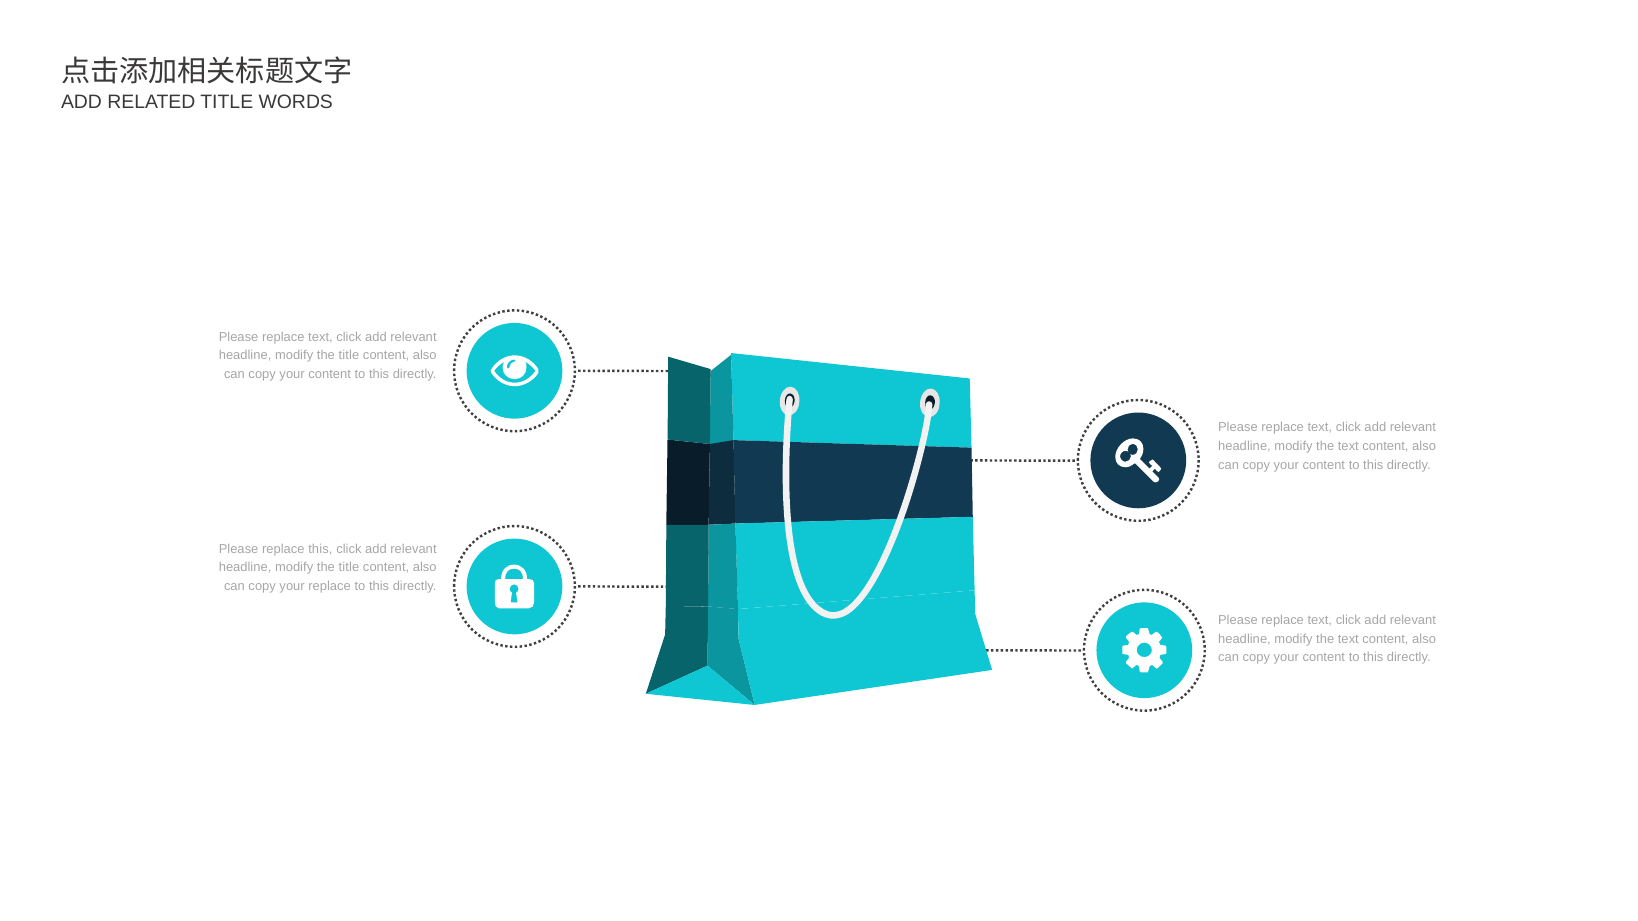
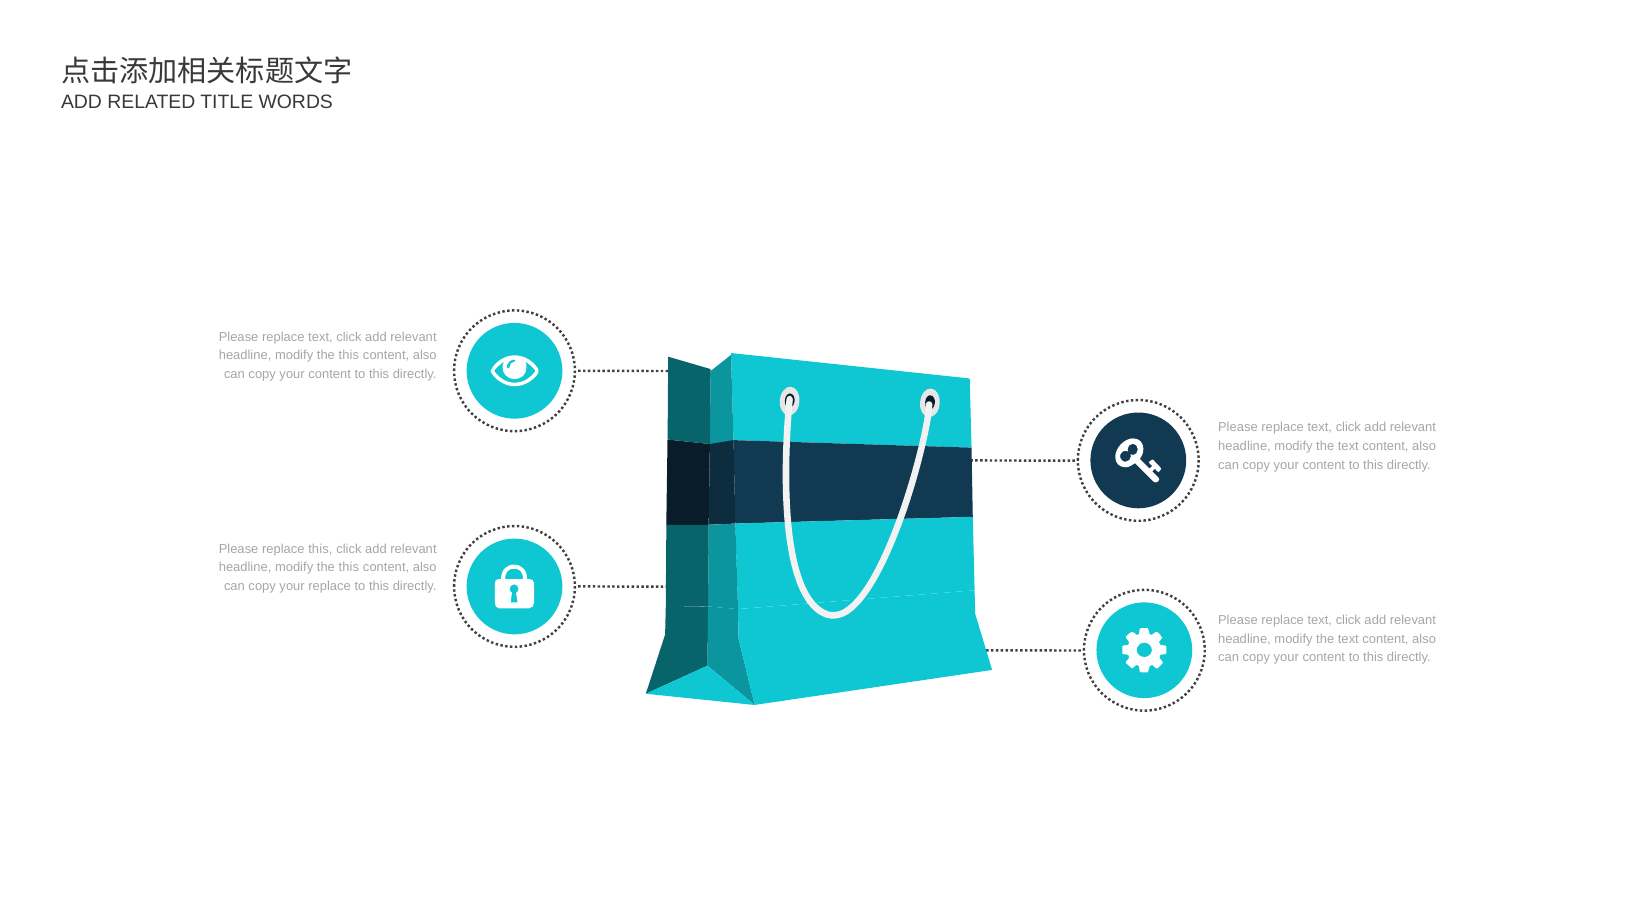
title at (349, 356): title -> this
title at (349, 568): title -> this
